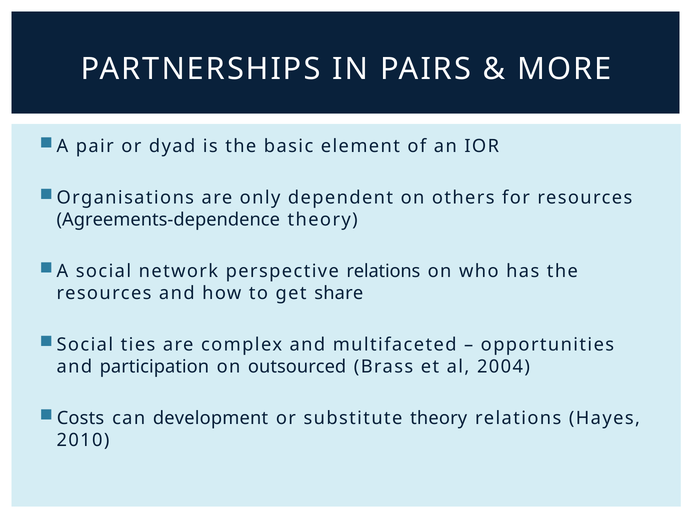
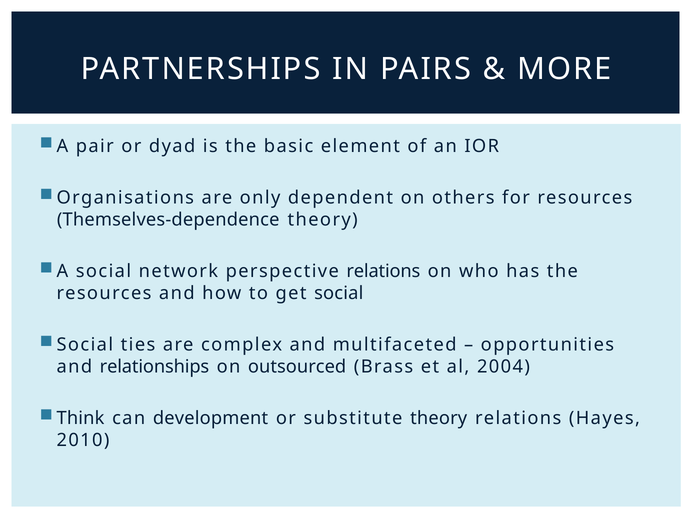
Agreements-dependence: Agreements-dependence -> Themselves-dependence
get share: share -> social
participation: participation -> relationships
Costs: Costs -> Think
